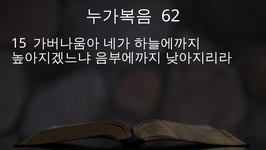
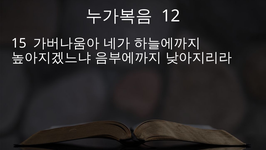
62: 62 -> 12
